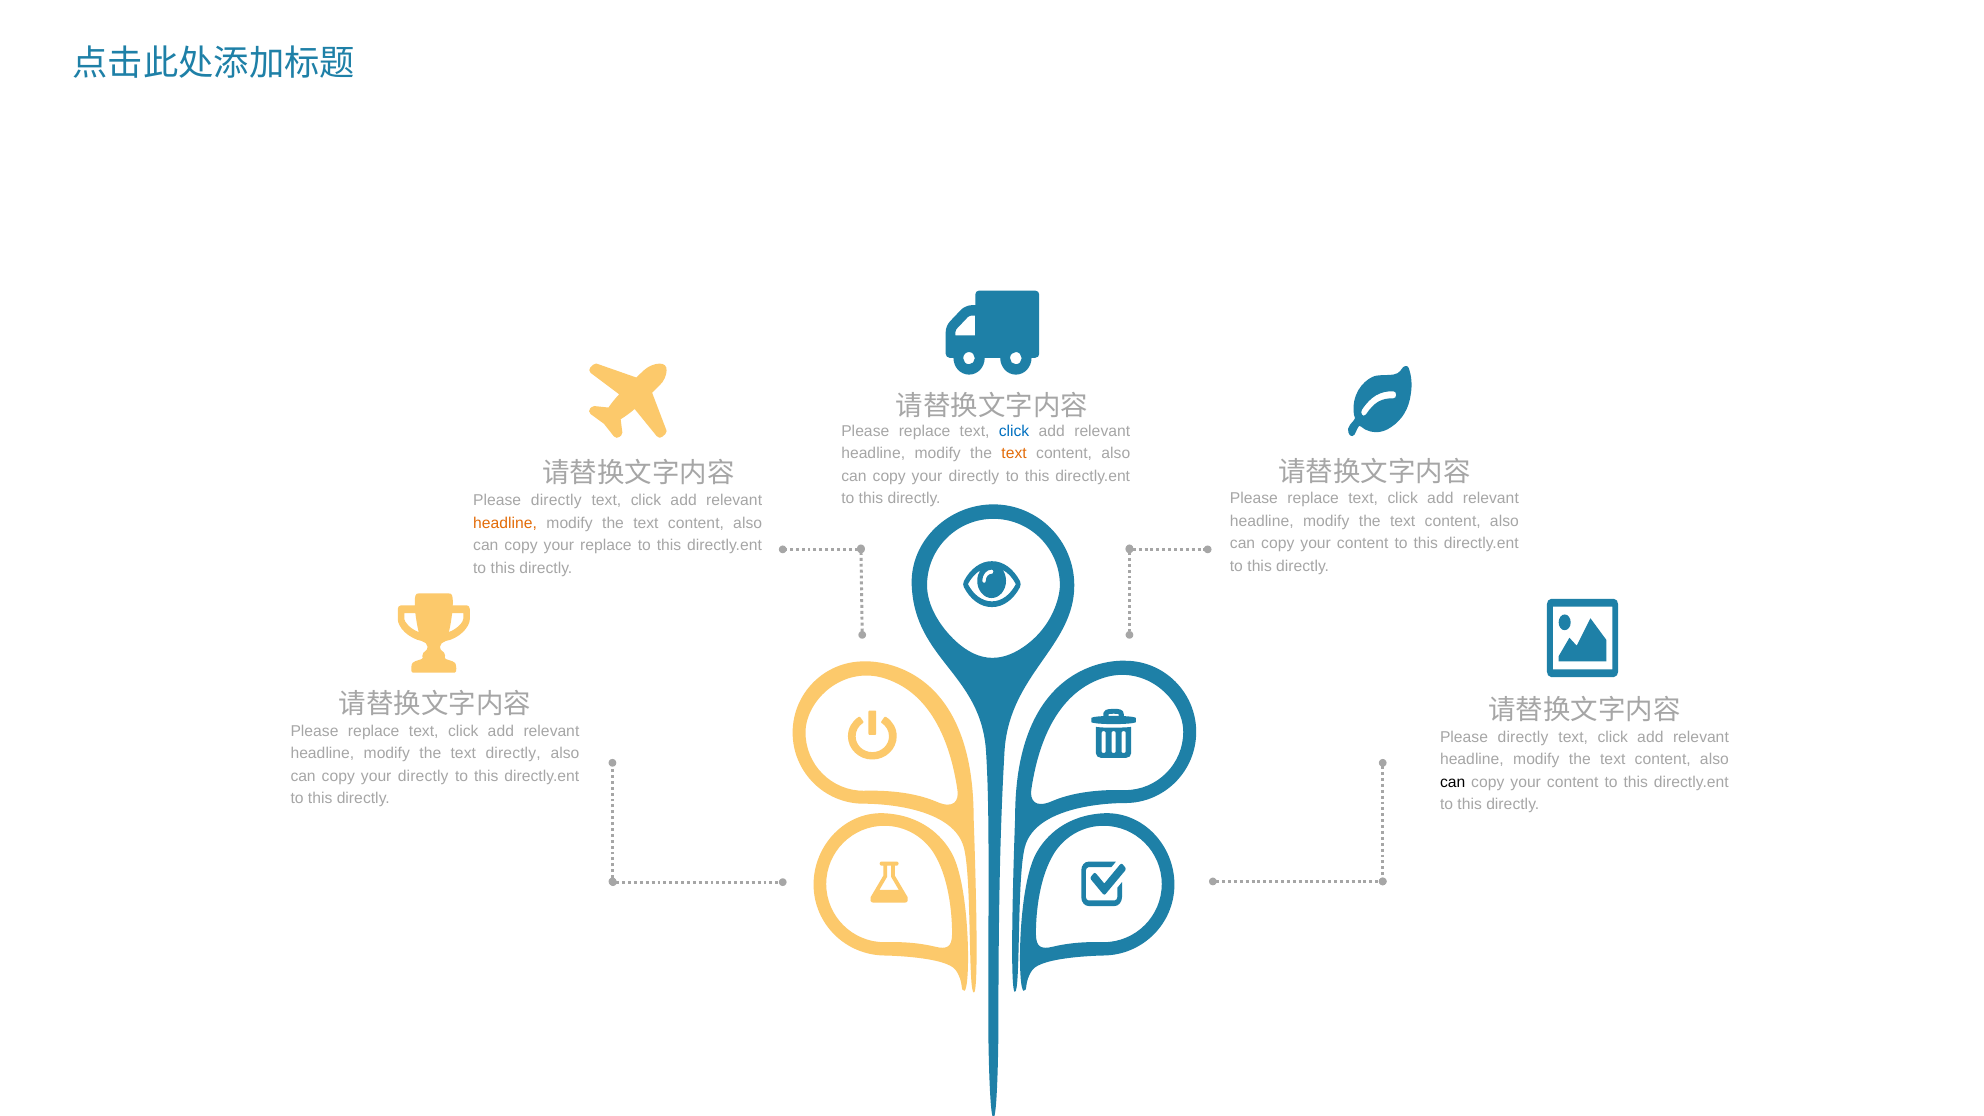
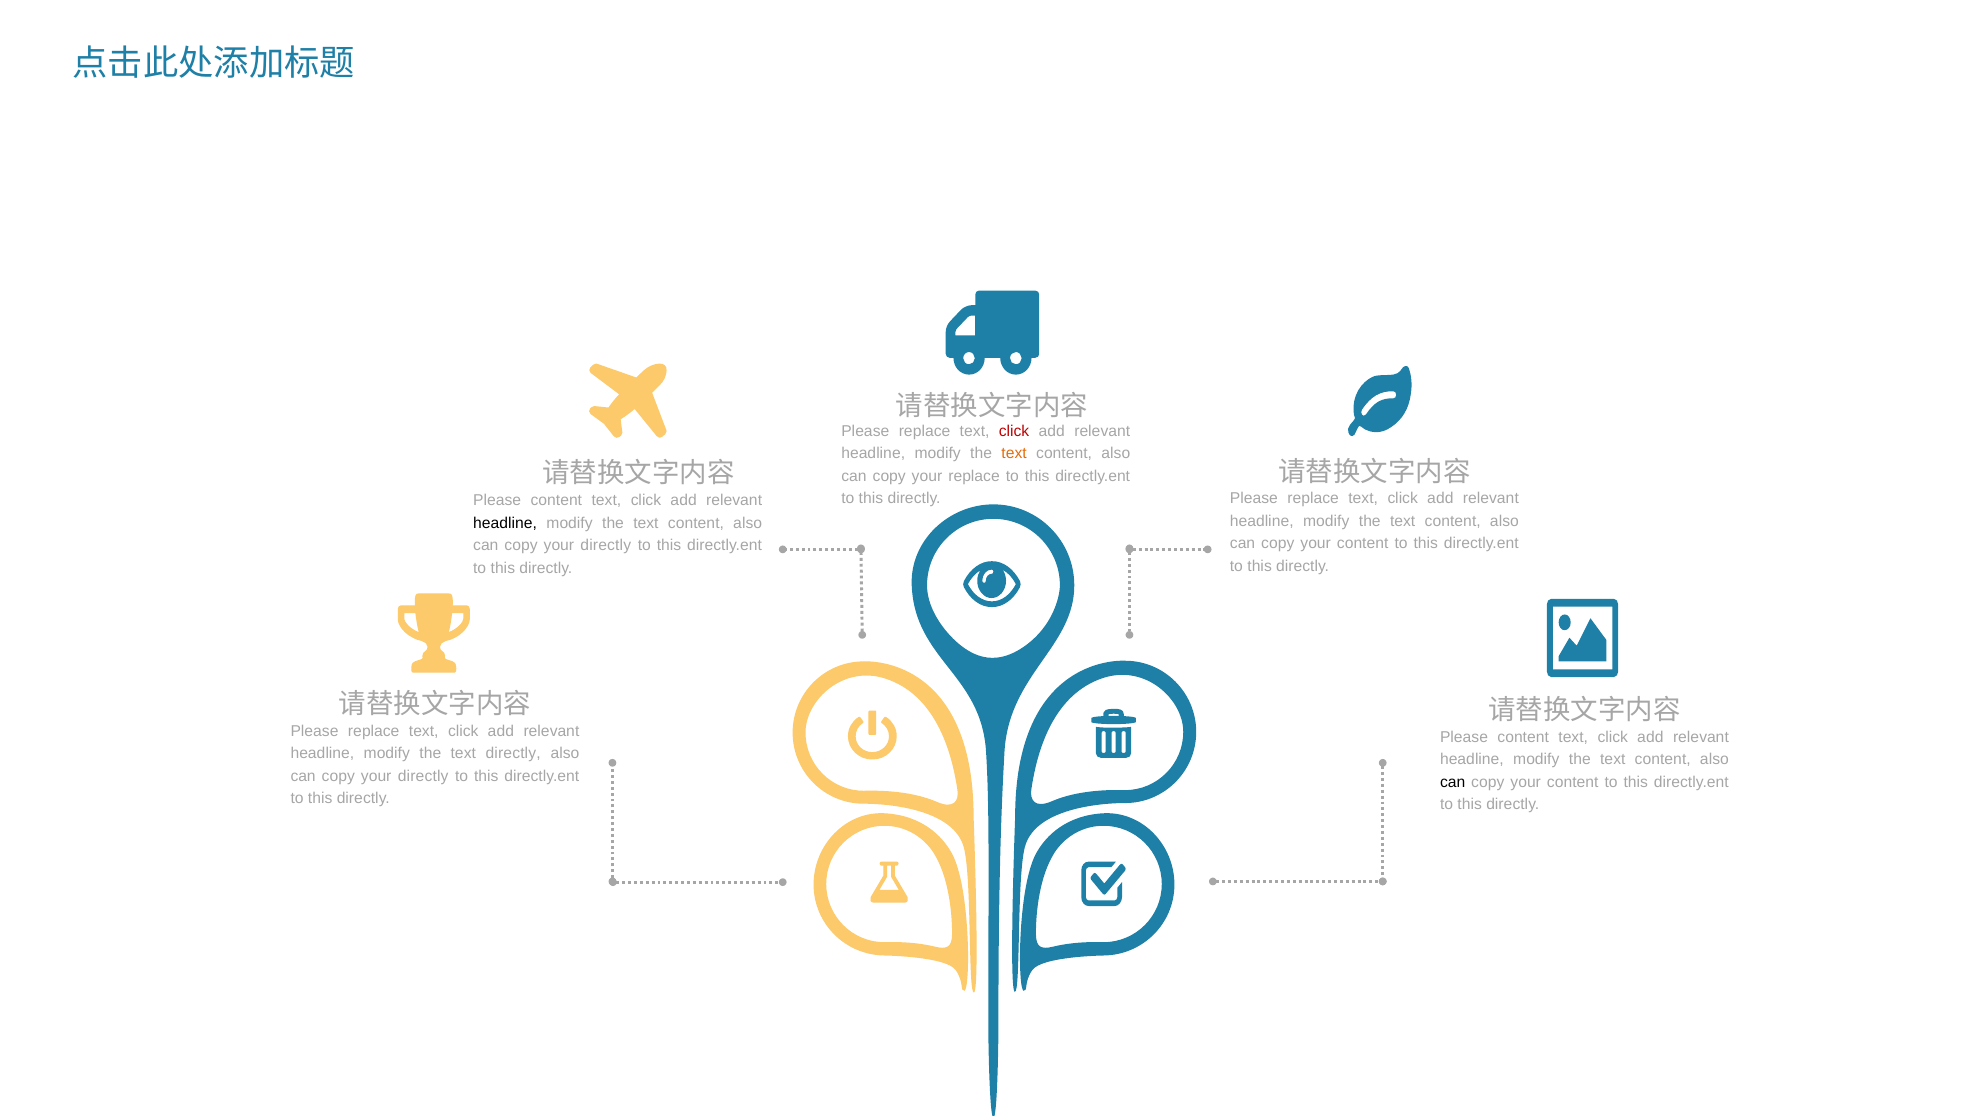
click at (1014, 431) colour: blue -> red
directly at (974, 476): directly -> replace
directly at (556, 501): directly -> content
headline at (505, 523) colour: orange -> black
replace at (606, 546): replace -> directly
directly at (1523, 737): directly -> content
